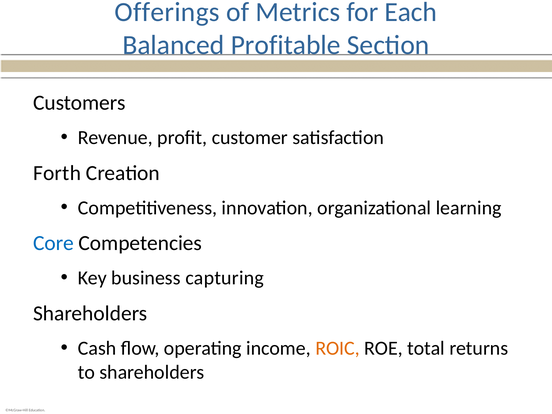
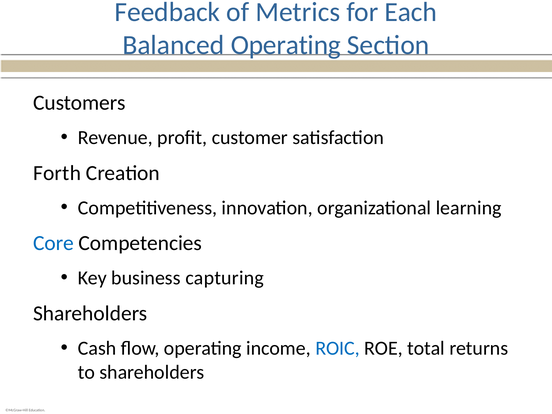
Offerings: Offerings -> Feedback
Balanced Profitable: Profitable -> Operating
ROIC colour: orange -> blue
